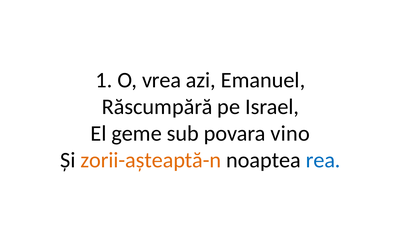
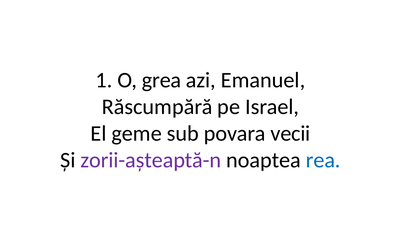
vrea: vrea -> grea
vino: vino -> vecii
zorii-așteaptă-n colour: orange -> purple
